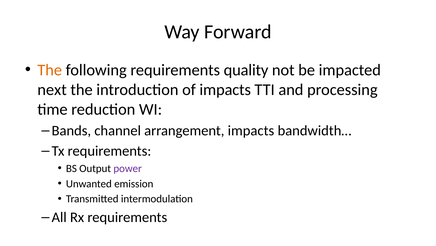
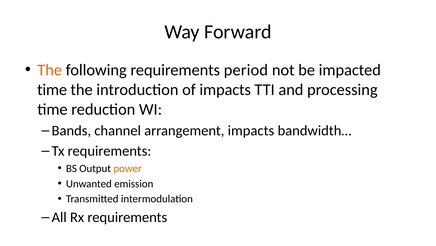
quality: quality -> period
next at (52, 89): next -> time
power colour: purple -> orange
